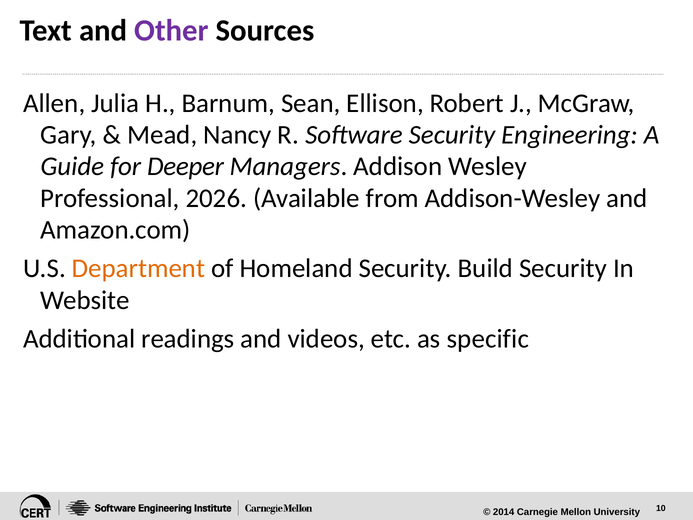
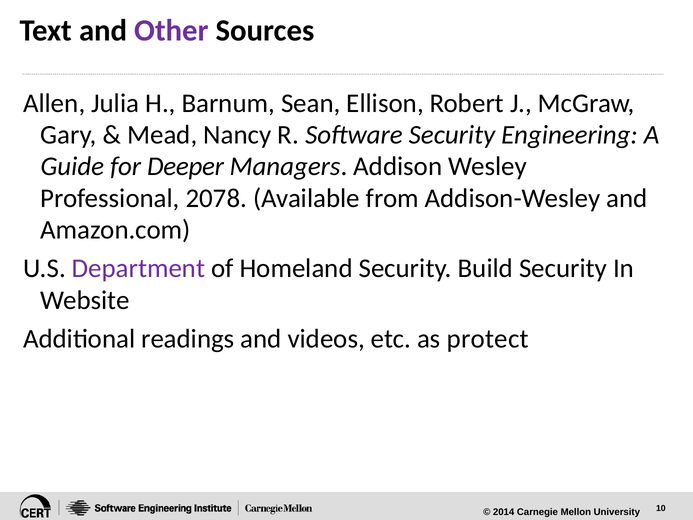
2026: 2026 -> 2078
Department colour: orange -> purple
specific: specific -> protect
